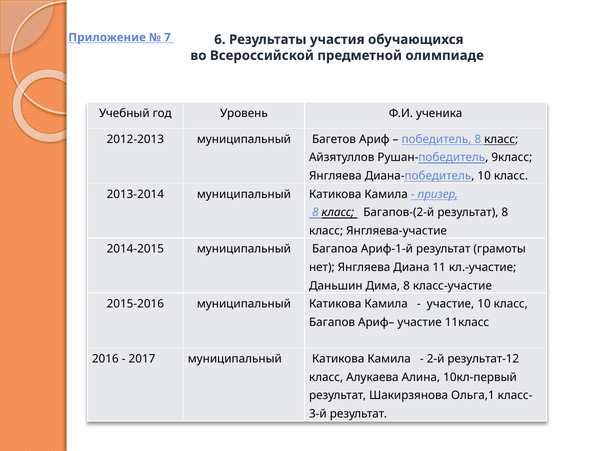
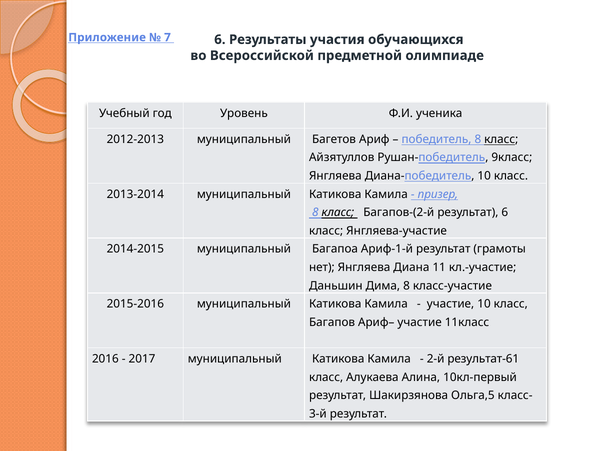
результат 8: 8 -> 6
результат-12: результат-12 -> результат-61
Ольга,1: Ольга,1 -> Ольга,5
